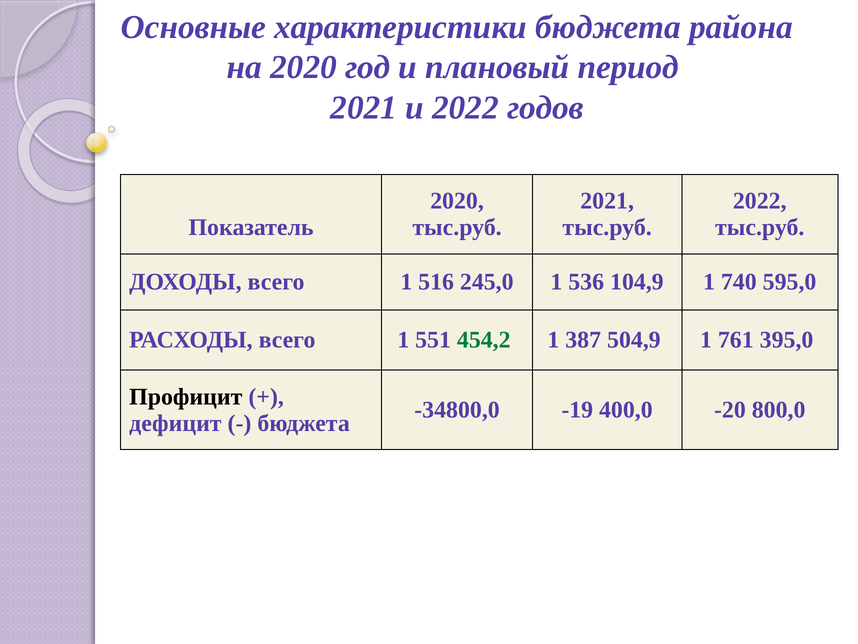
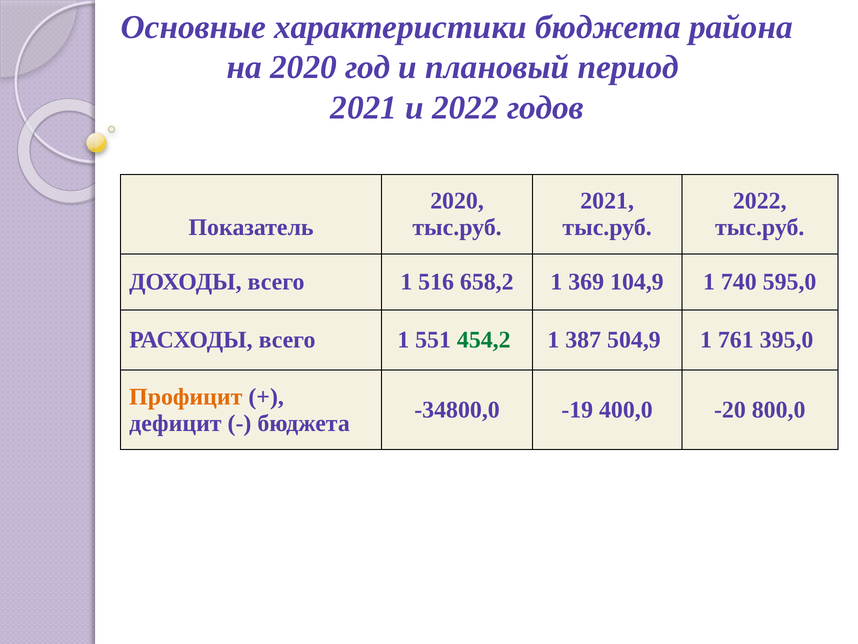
245,0: 245,0 -> 658,2
536: 536 -> 369
Профицит colour: black -> orange
